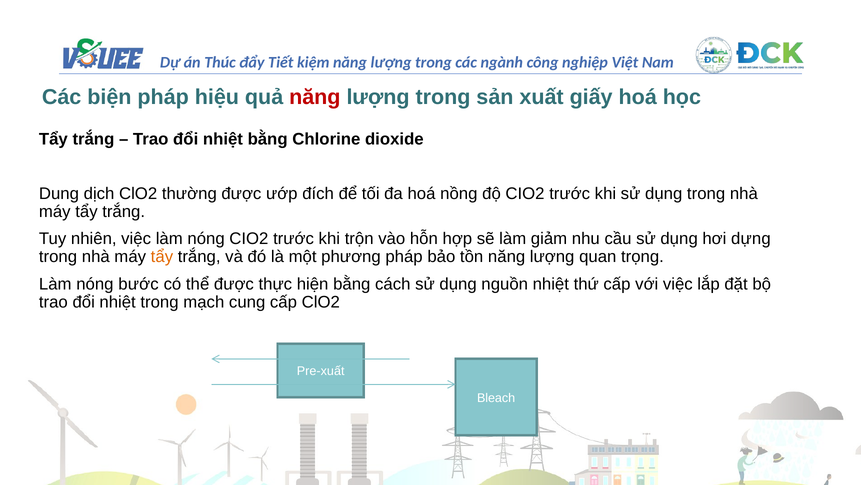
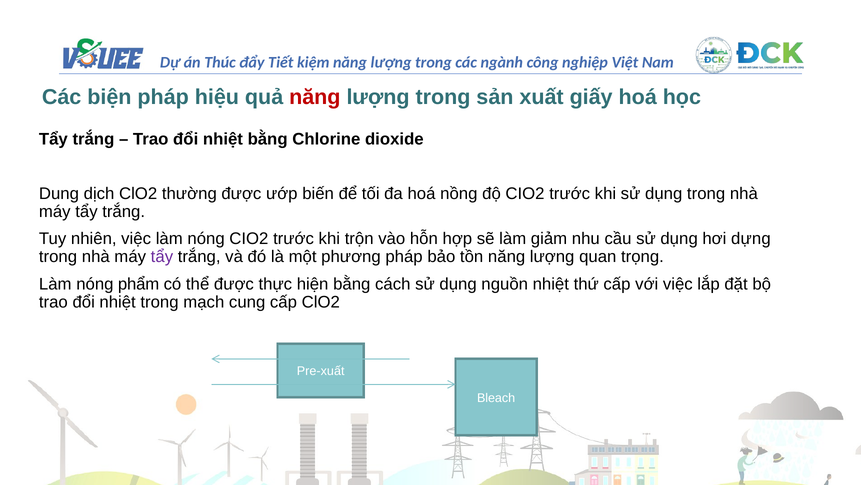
đích: đích -> biến
tẩy at (162, 257) colour: orange -> purple
bước: bước -> phẩm
